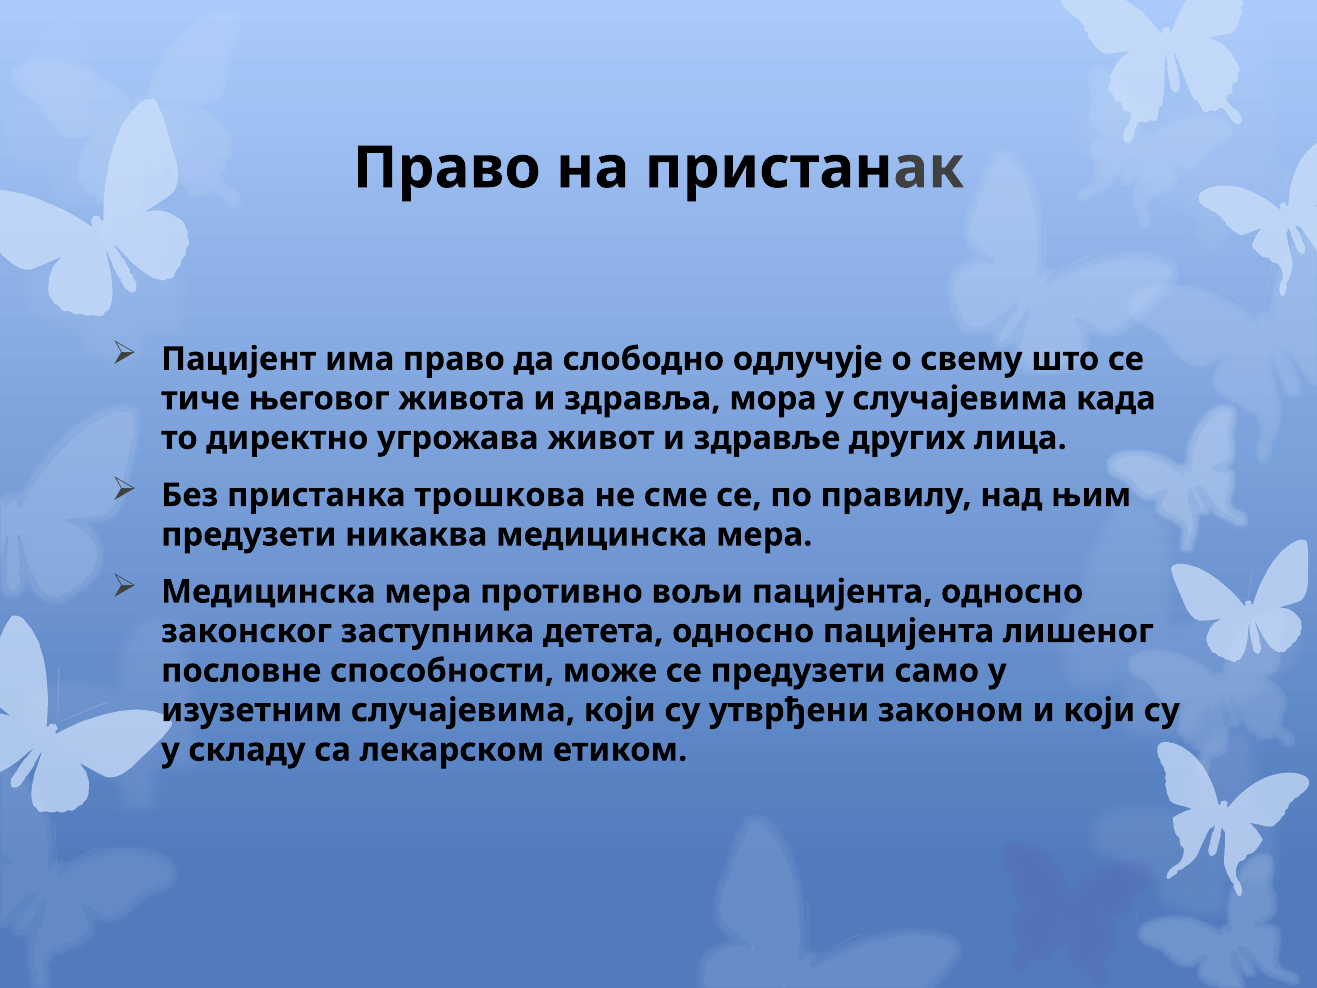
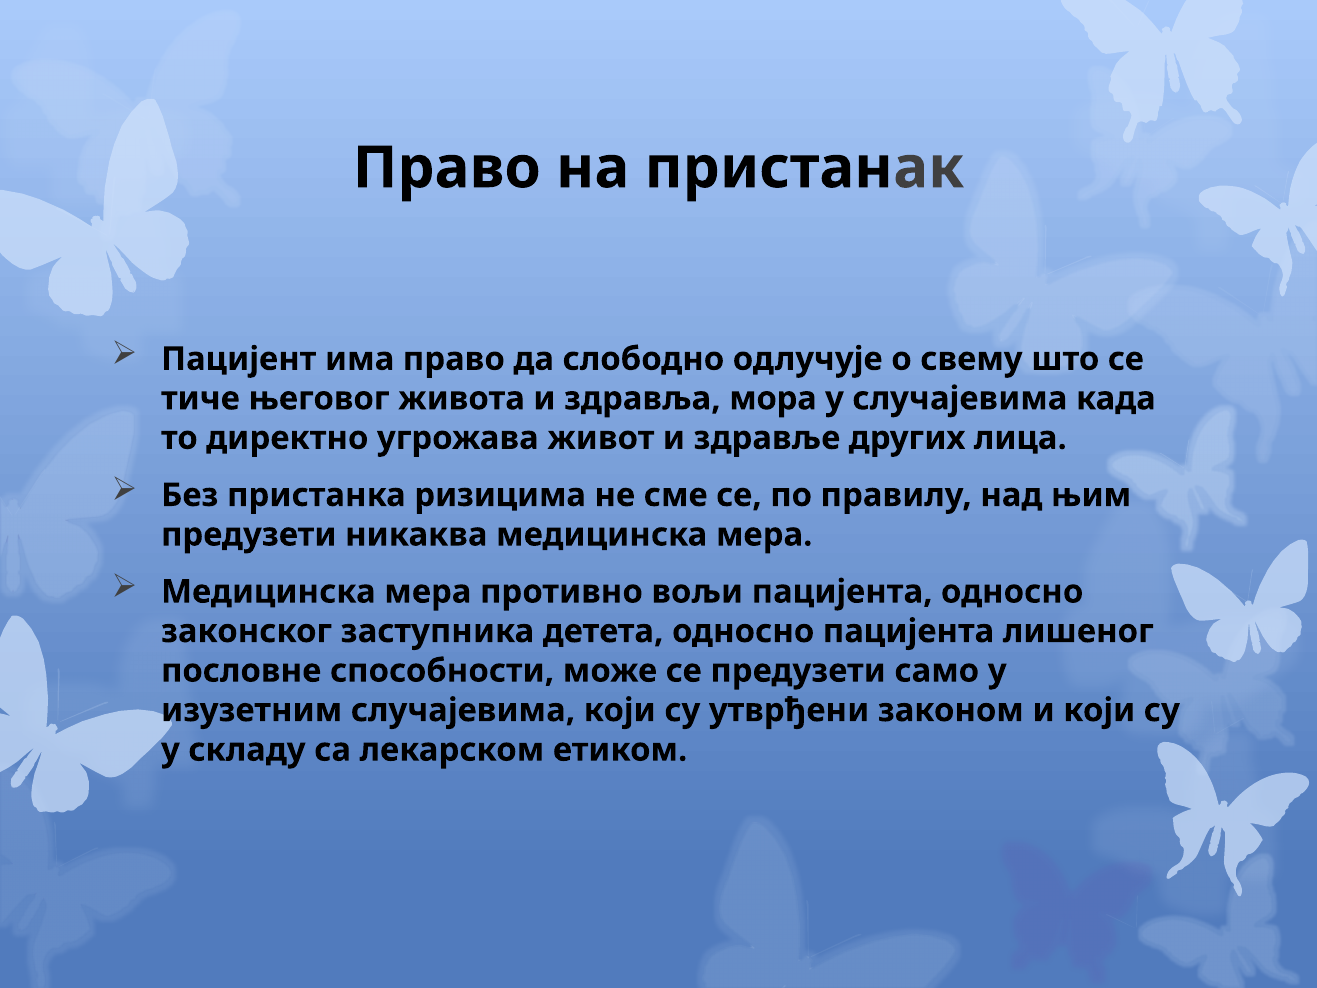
трошкова: трошкова -> ризицима
